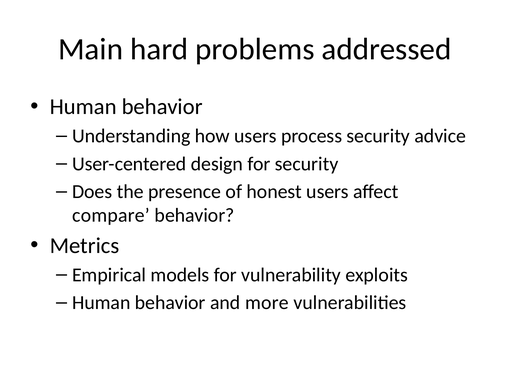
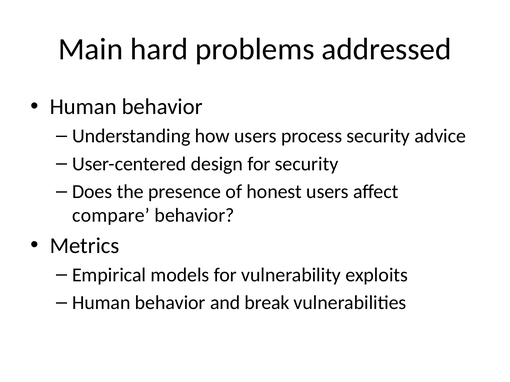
more: more -> break
